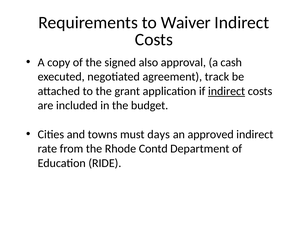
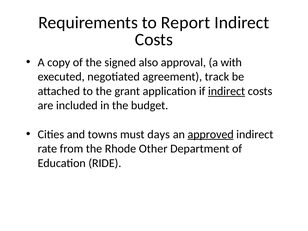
Waiver: Waiver -> Report
cash: cash -> with
approved underline: none -> present
Contd: Contd -> Other
